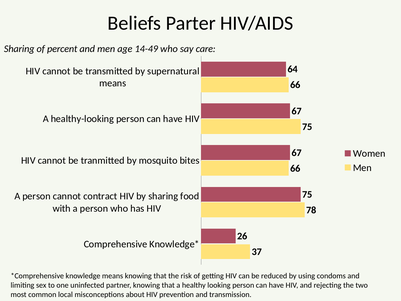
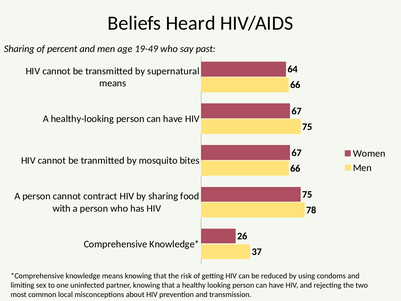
Parter: Parter -> Heard
14-49: 14-49 -> 19-49
care: care -> past
